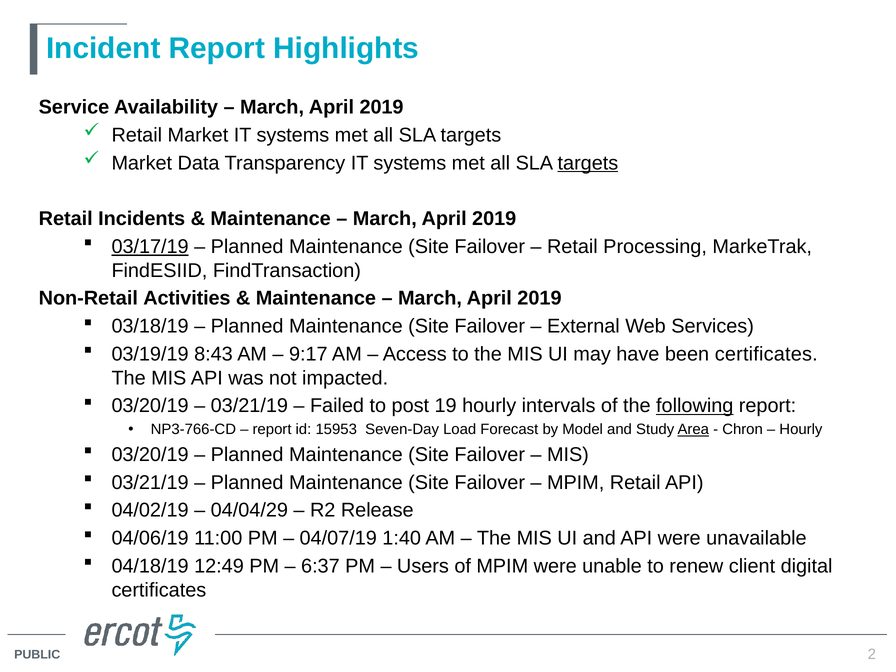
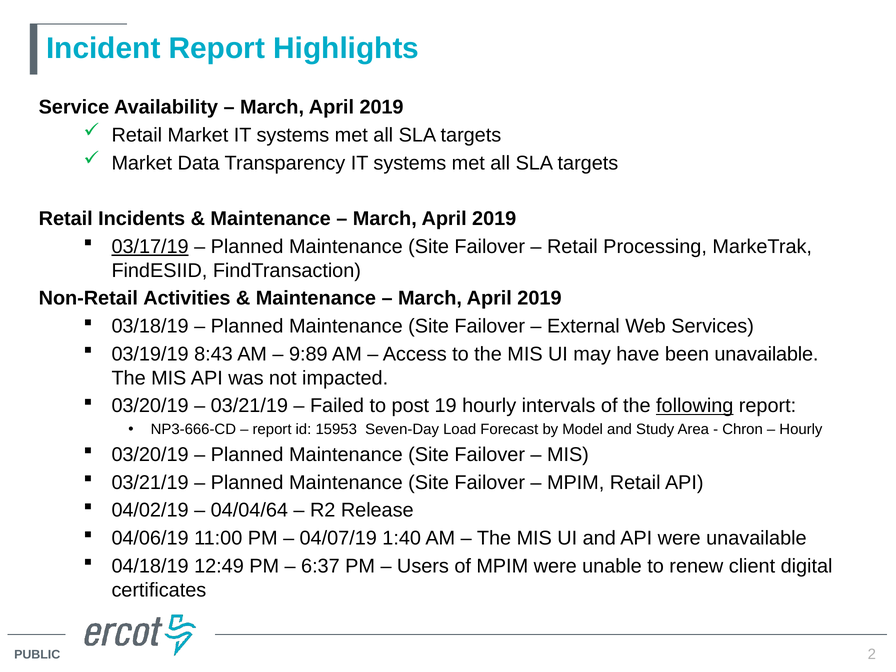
targets at (588, 163) underline: present -> none
9:17: 9:17 -> 9:89
been certificates: certificates -> unavailable
NP3-766-CD: NP3-766-CD -> NP3-666-CD
Area underline: present -> none
04/04/29: 04/04/29 -> 04/04/64
